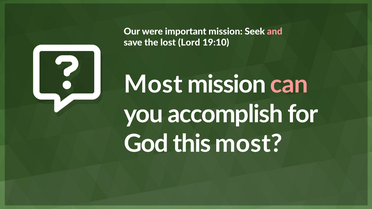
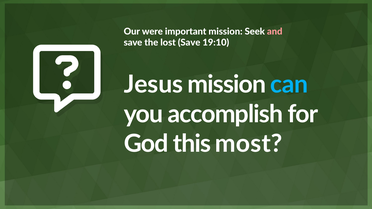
lost Lord: Lord -> Save
Most at (153, 84): Most -> Jesus
can colour: pink -> light blue
